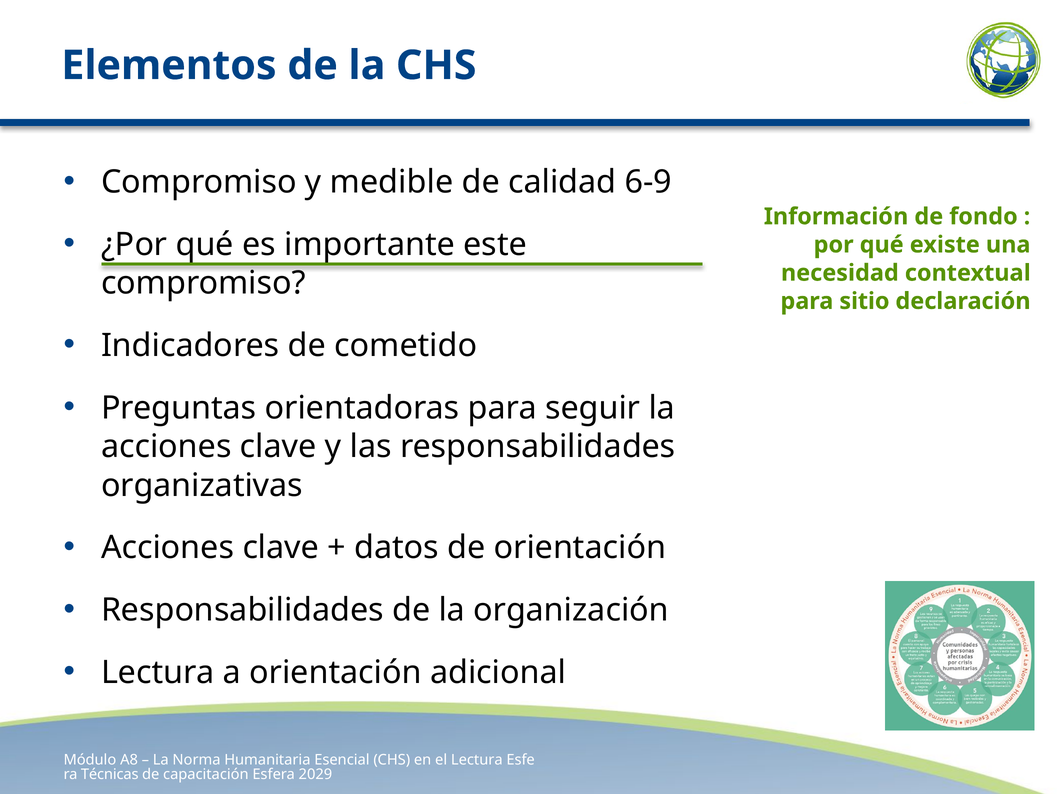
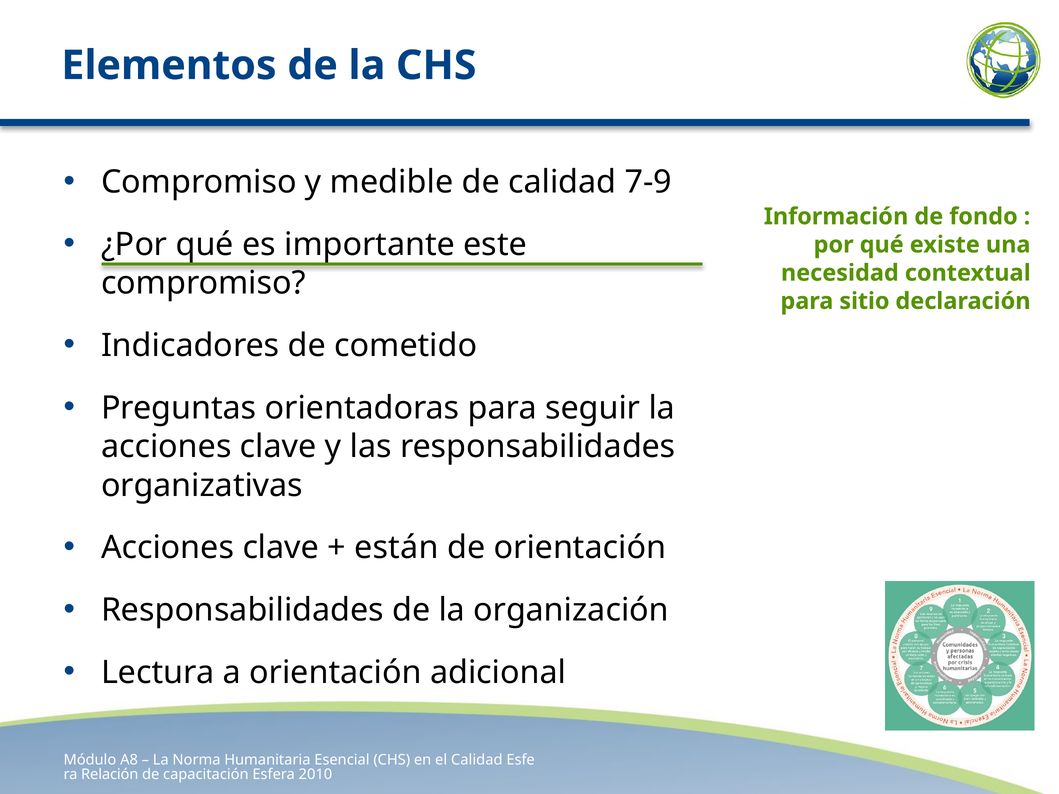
6-9: 6-9 -> 7-9
datos: datos -> están
el Lectura: Lectura -> Calidad
Técnicas: Técnicas -> Relación
2029: 2029 -> 2010
